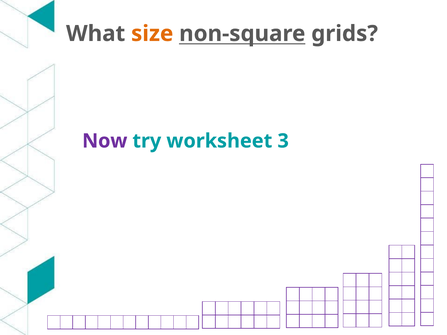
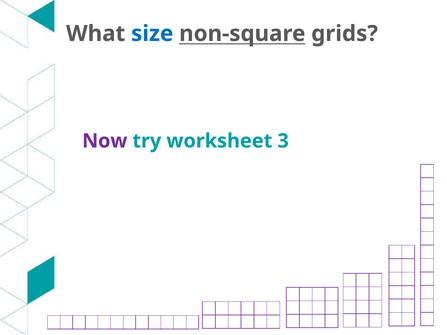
size colour: orange -> blue
